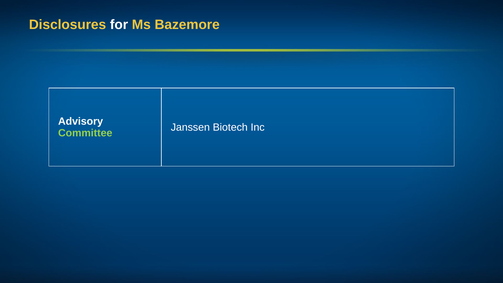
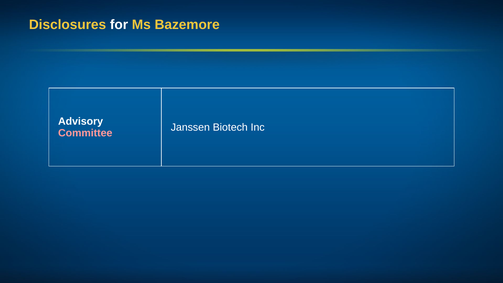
Committee colour: light green -> pink
